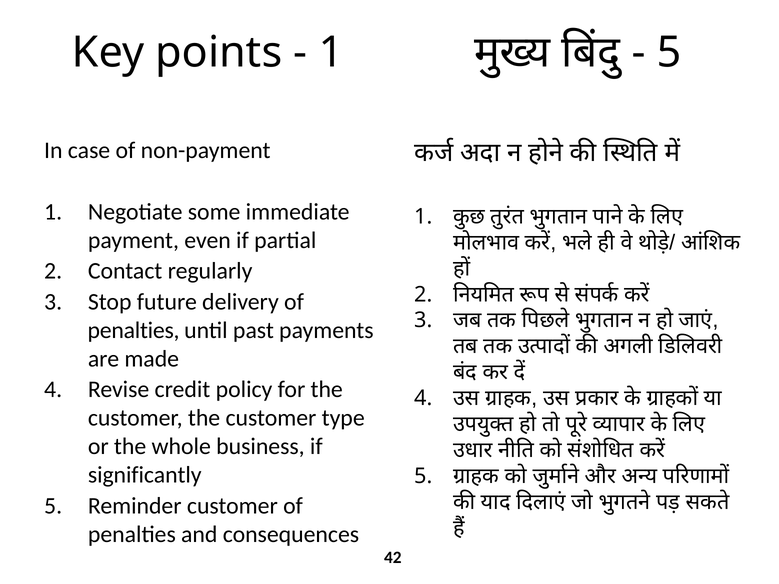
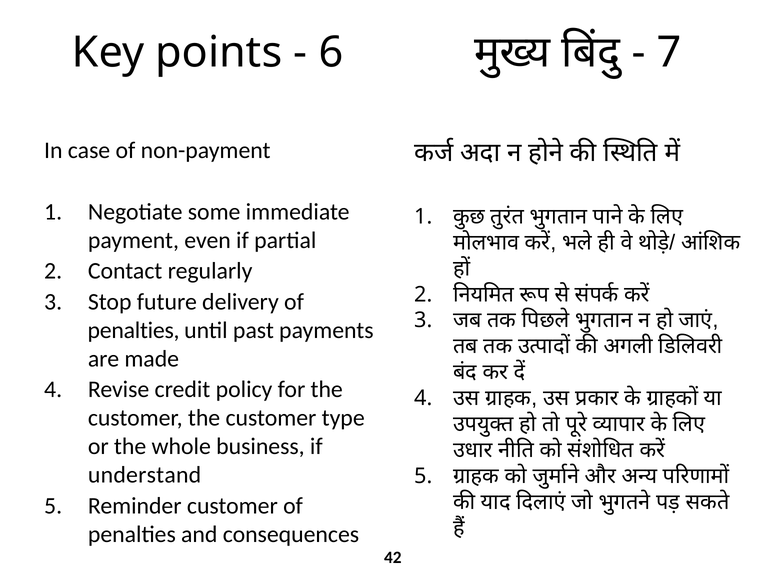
1 at (331, 52): 1 -> 6
5 at (669, 52): 5 -> 7
significantly: significantly -> understand
